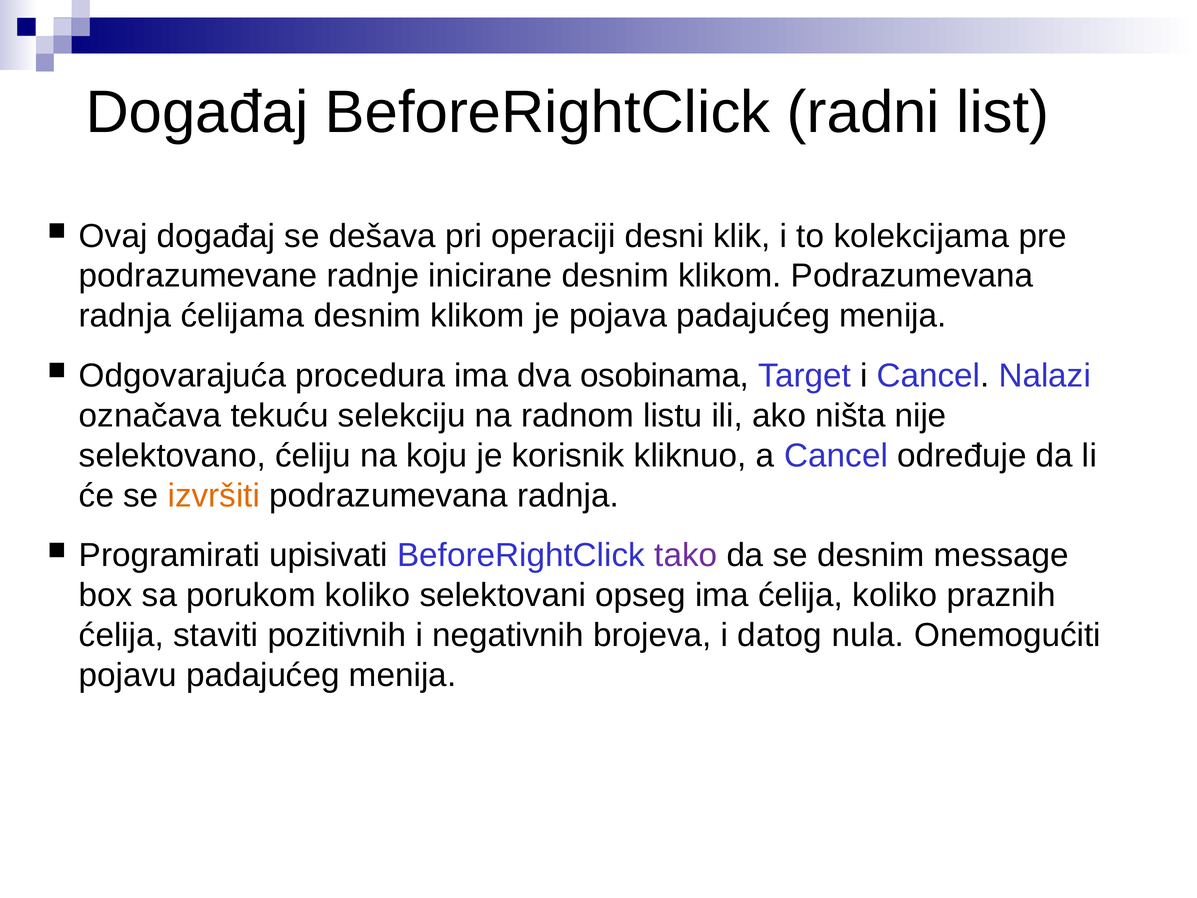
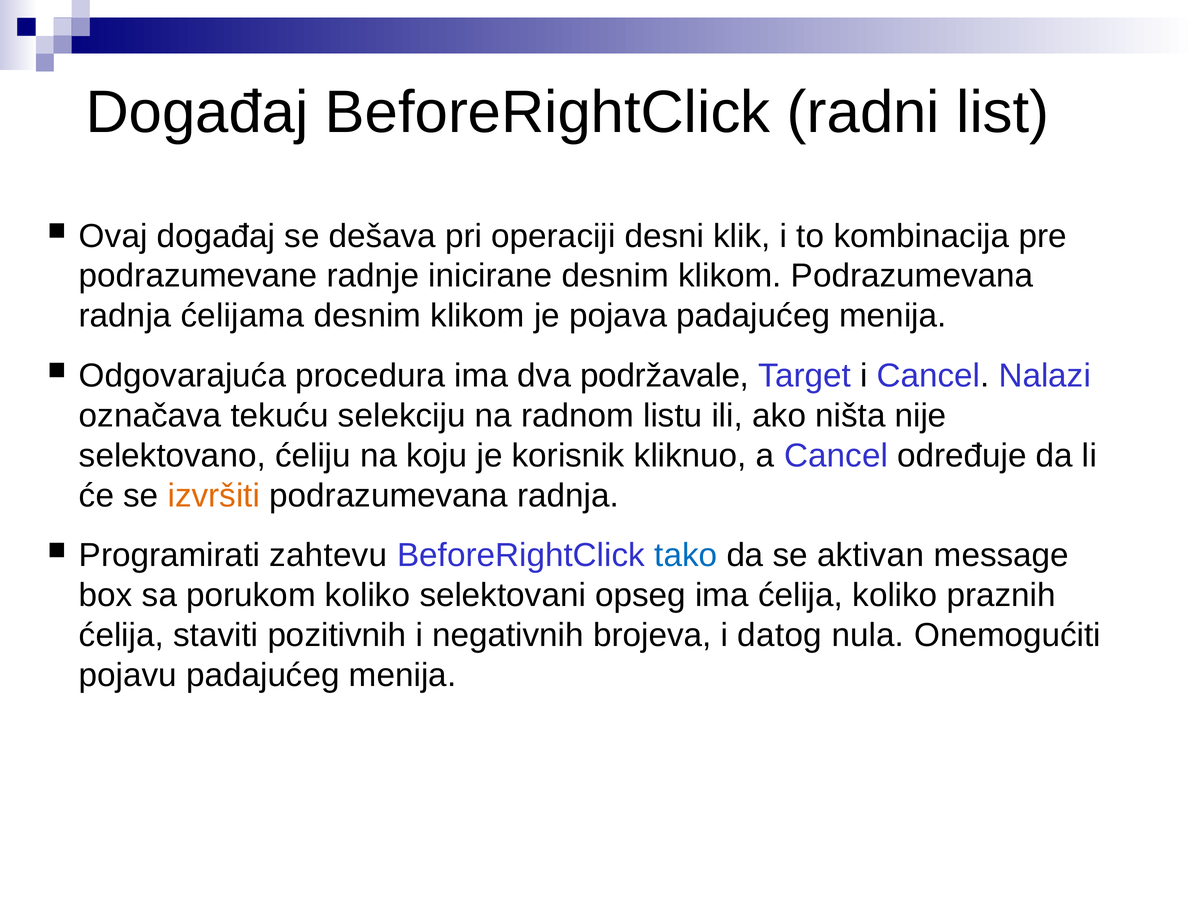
kolekcijama: kolekcijama -> kombinacija
osobinama: osobinama -> podržavale
upisivati: upisivati -> zahtevu
tako colour: purple -> blue
se desnim: desnim -> aktivan
